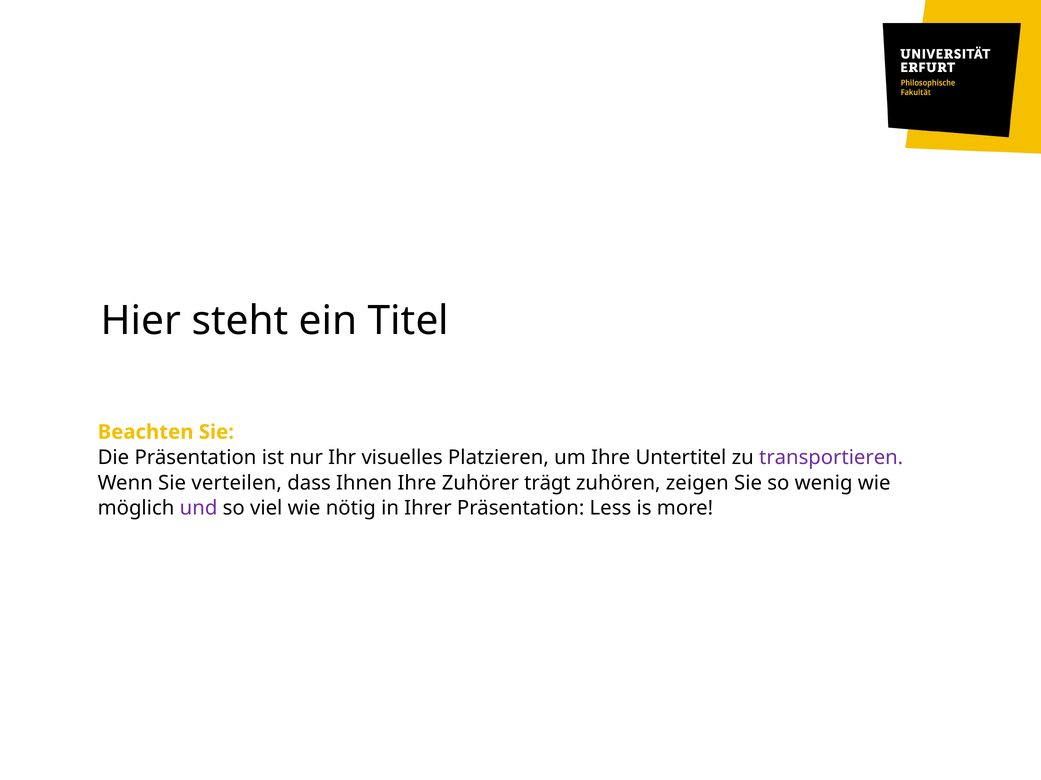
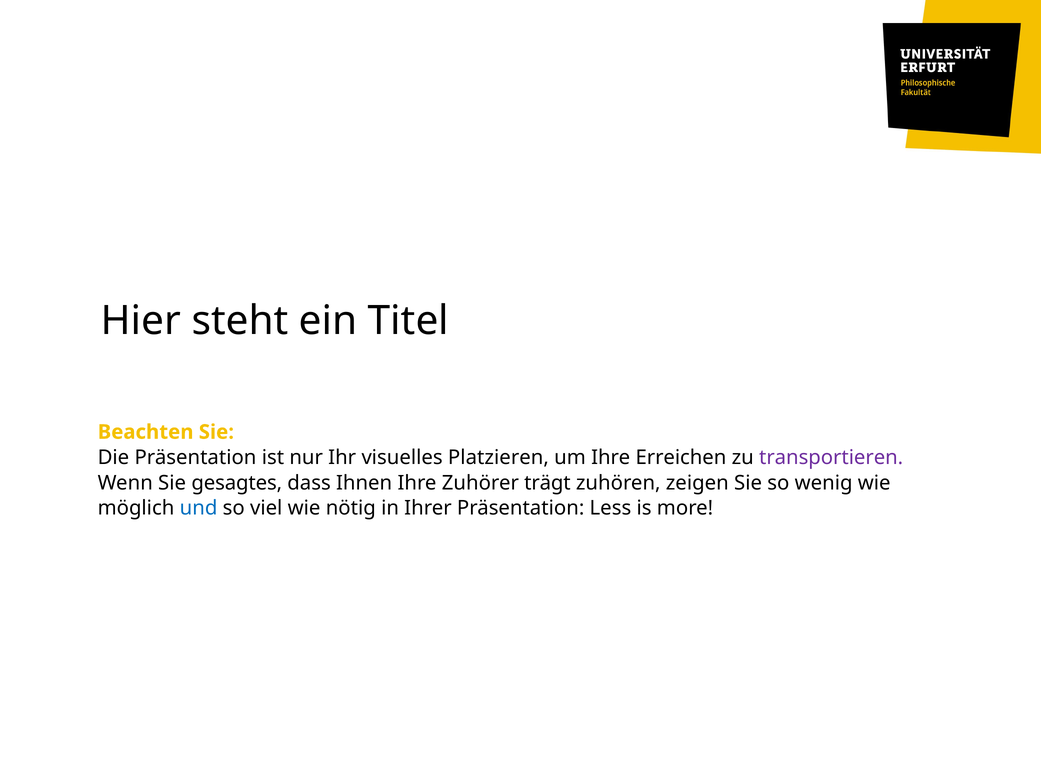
Untertitel: Untertitel -> Erreichen
verteilen: verteilen -> gesagtes
und colour: purple -> blue
